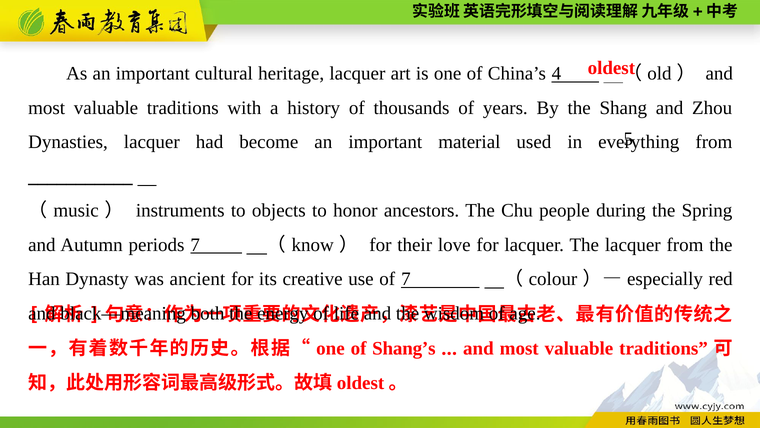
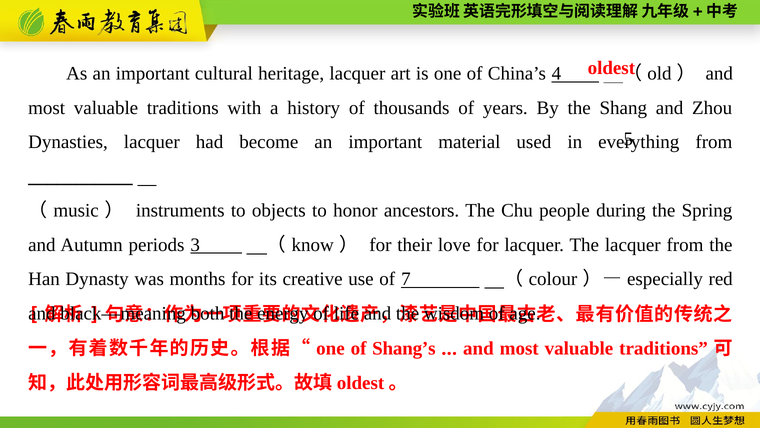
periods 7: 7 -> 3
ancient: ancient -> months
